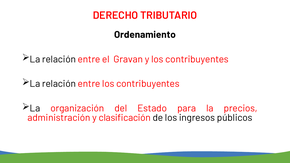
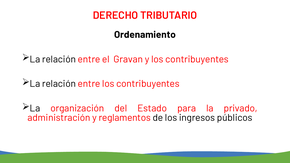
precios: precios -> privado
clasificación: clasificación -> reglamentos
